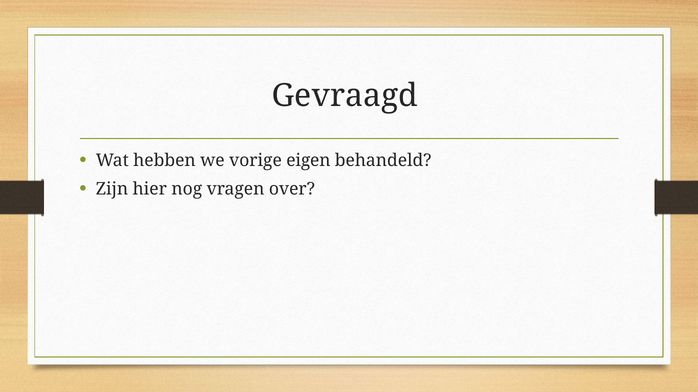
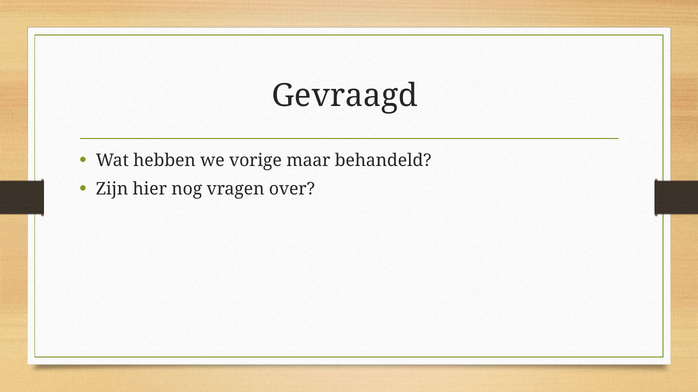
eigen: eigen -> maar
